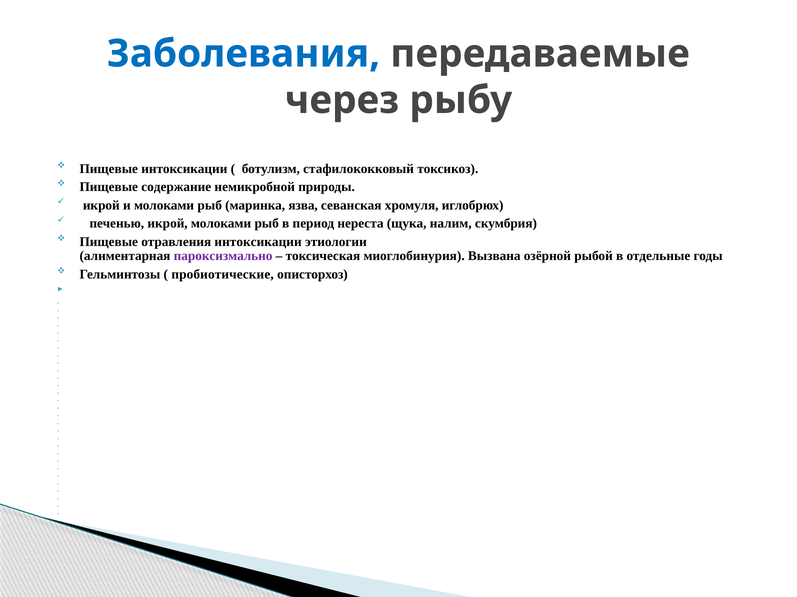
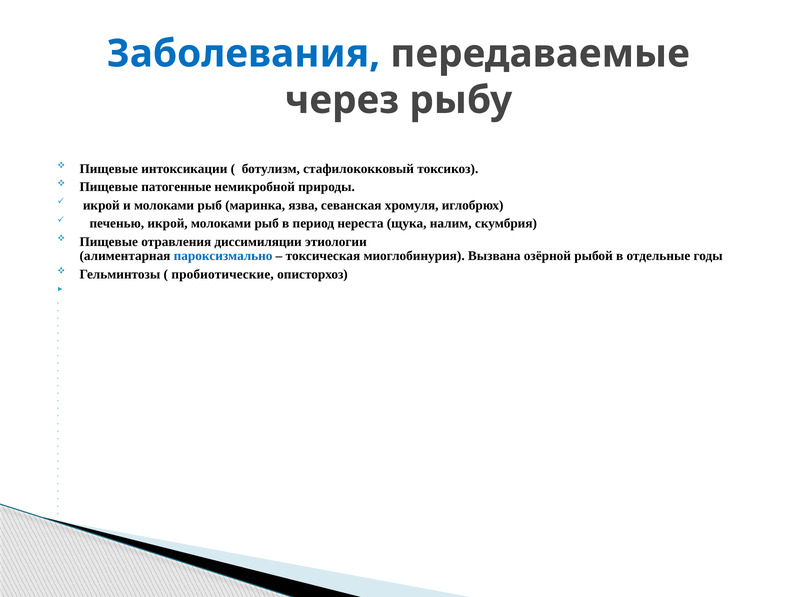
содержание: содержание -> патогенные
отравления интоксикации: интоксикации -> диссимиляции
пароксизмально colour: purple -> blue
